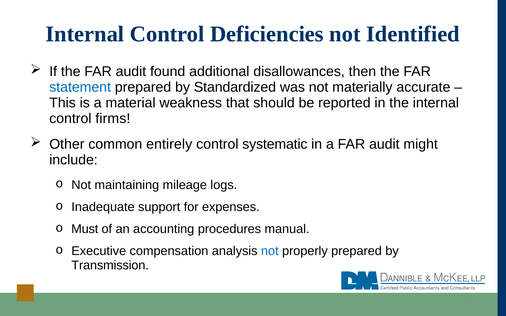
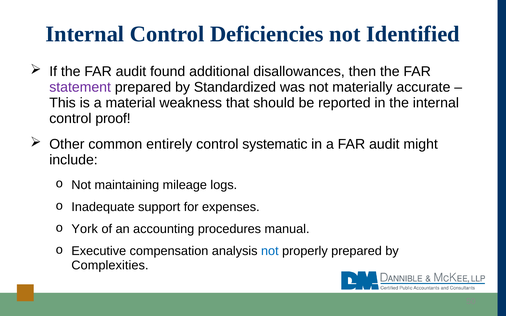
statement colour: blue -> purple
firms: firms -> proof
Must: Must -> York
Transmission: Transmission -> Complexities
